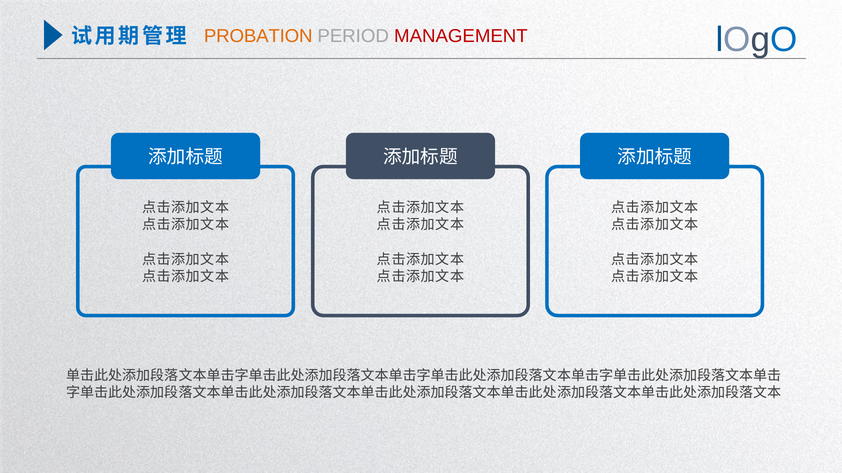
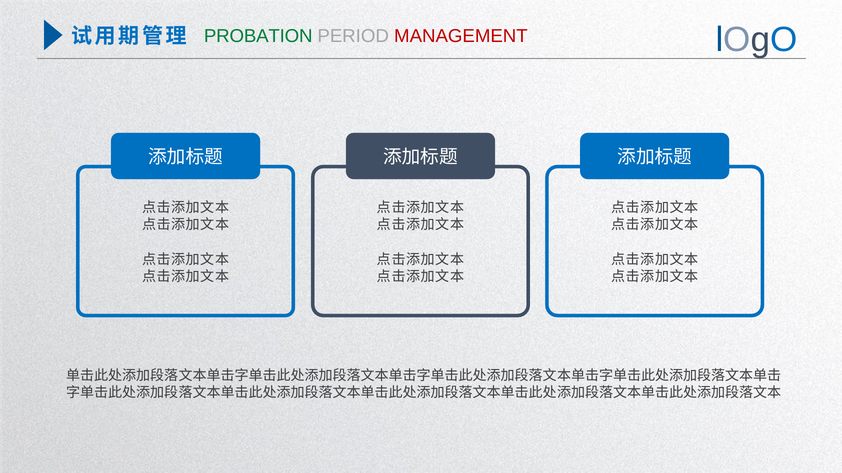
PROBATION colour: orange -> green
